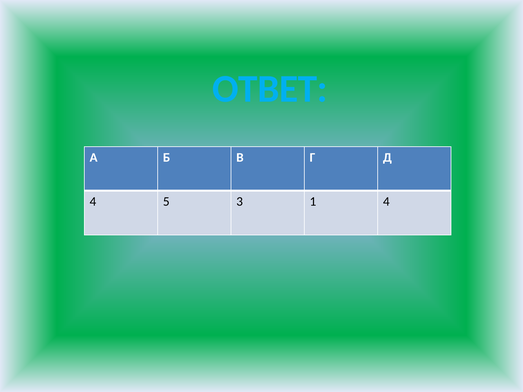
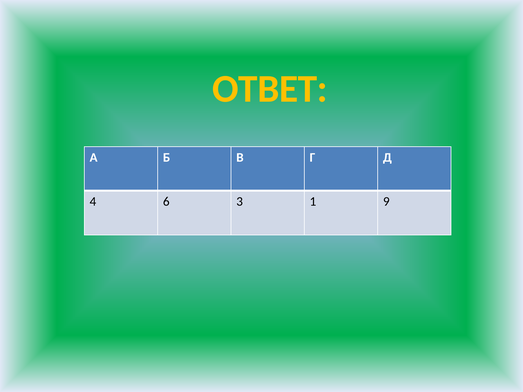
ОТВЕТ colour: light blue -> yellow
5: 5 -> 6
1 4: 4 -> 9
